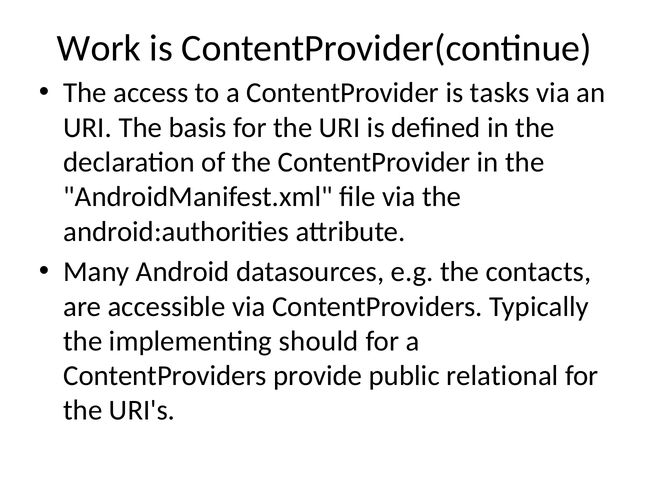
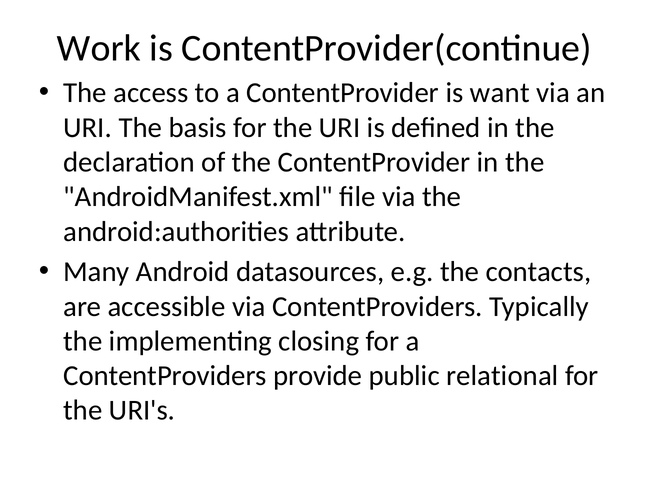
tasks: tasks -> want
should: should -> closing
